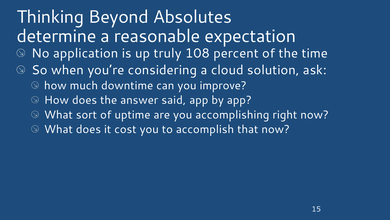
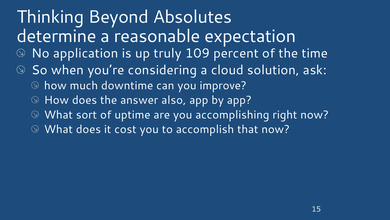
108: 108 -> 109
said: said -> also
